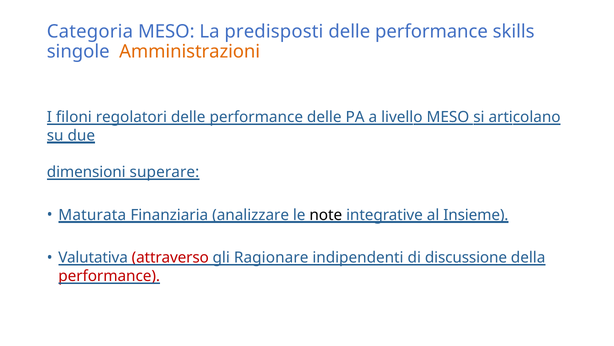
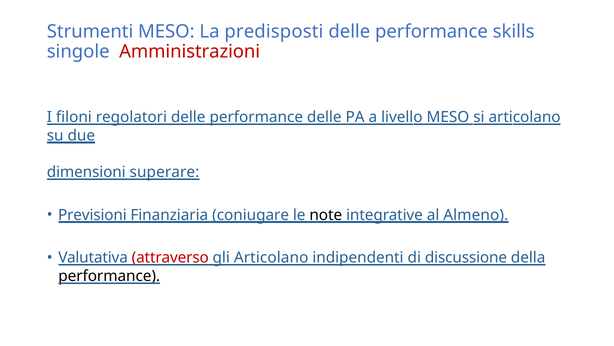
Categoria: Categoria -> Strumenti
Amministrazioni colour: orange -> red
Maturata: Maturata -> Previsioni
analizzare: analizzare -> coniugare
Insieme: Insieme -> Almeno
gli Ragionare: Ragionare -> Articolano
performance at (109, 276) colour: red -> black
